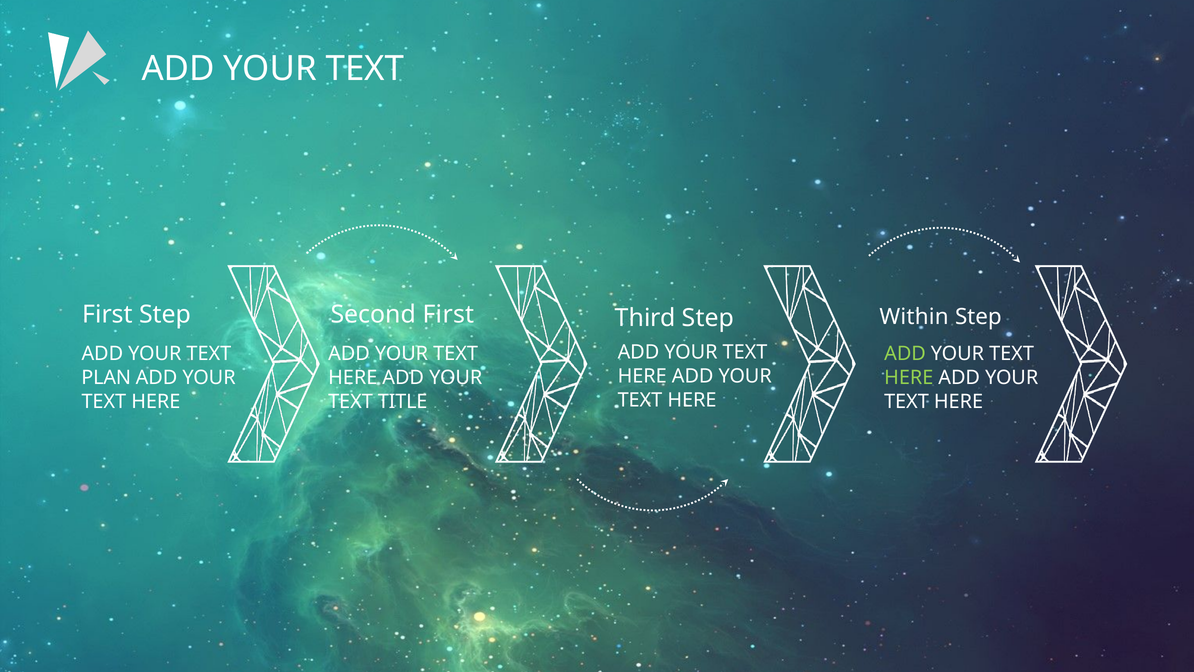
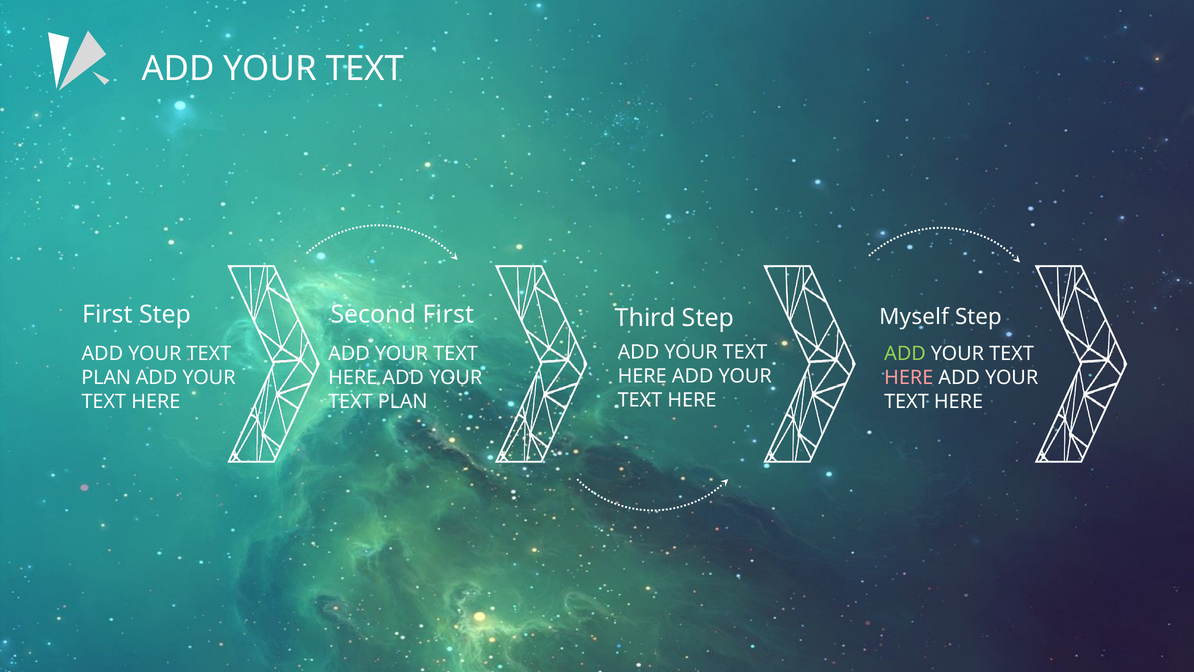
Within: Within -> Myself
HERE at (909, 377) colour: light green -> pink
TITLE at (403, 401): TITLE -> PLAN
